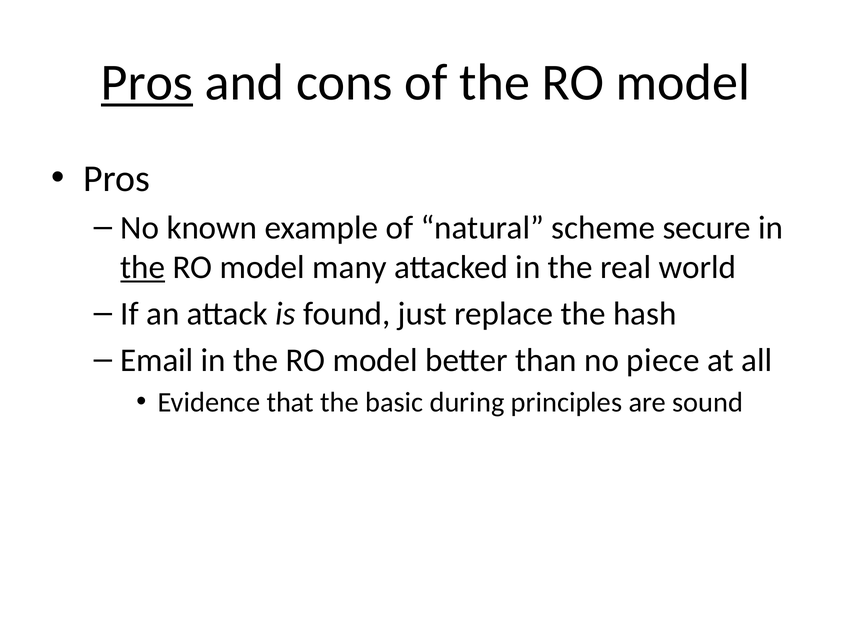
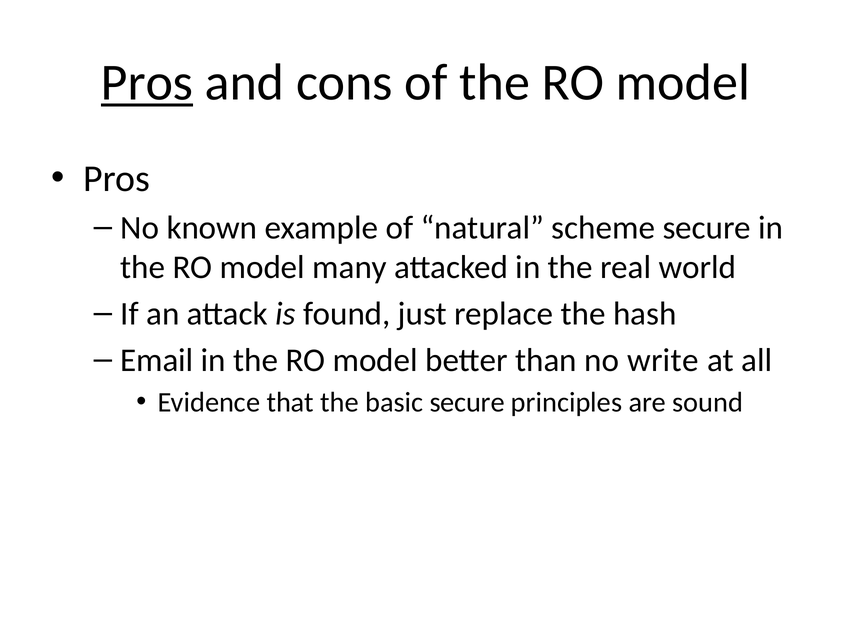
the at (143, 267) underline: present -> none
piece: piece -> write
basic during: during -> secure
